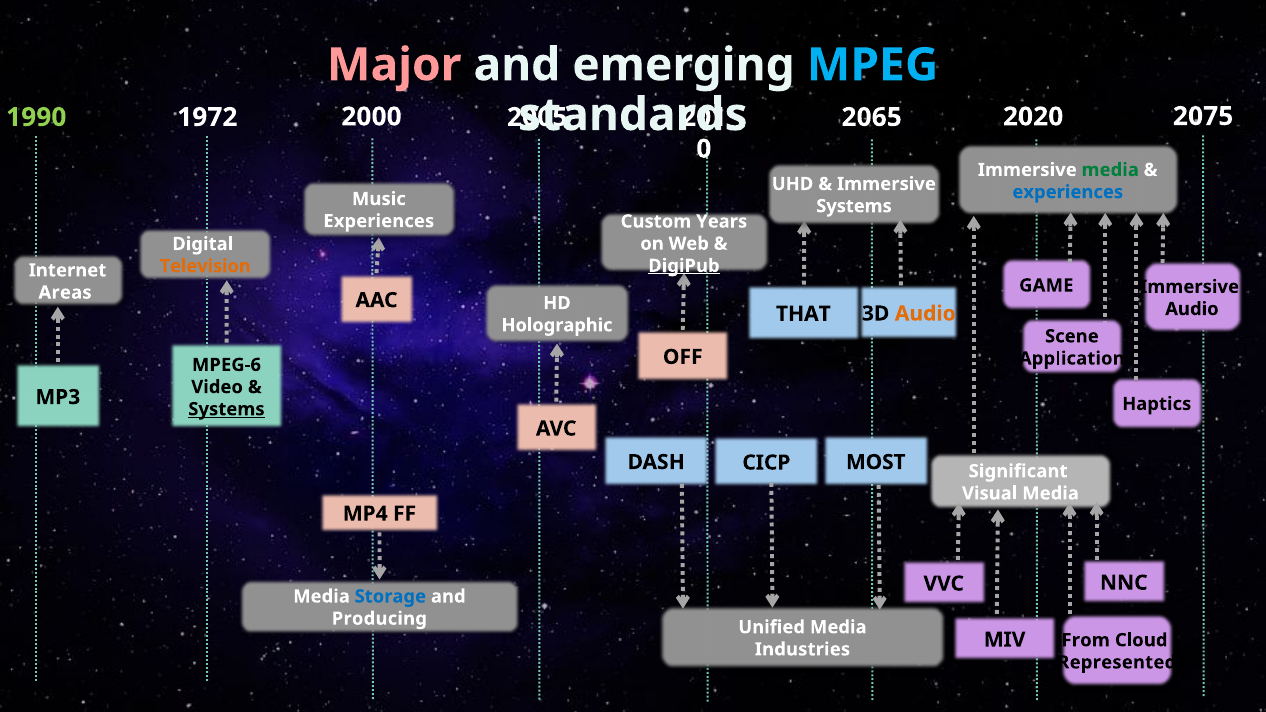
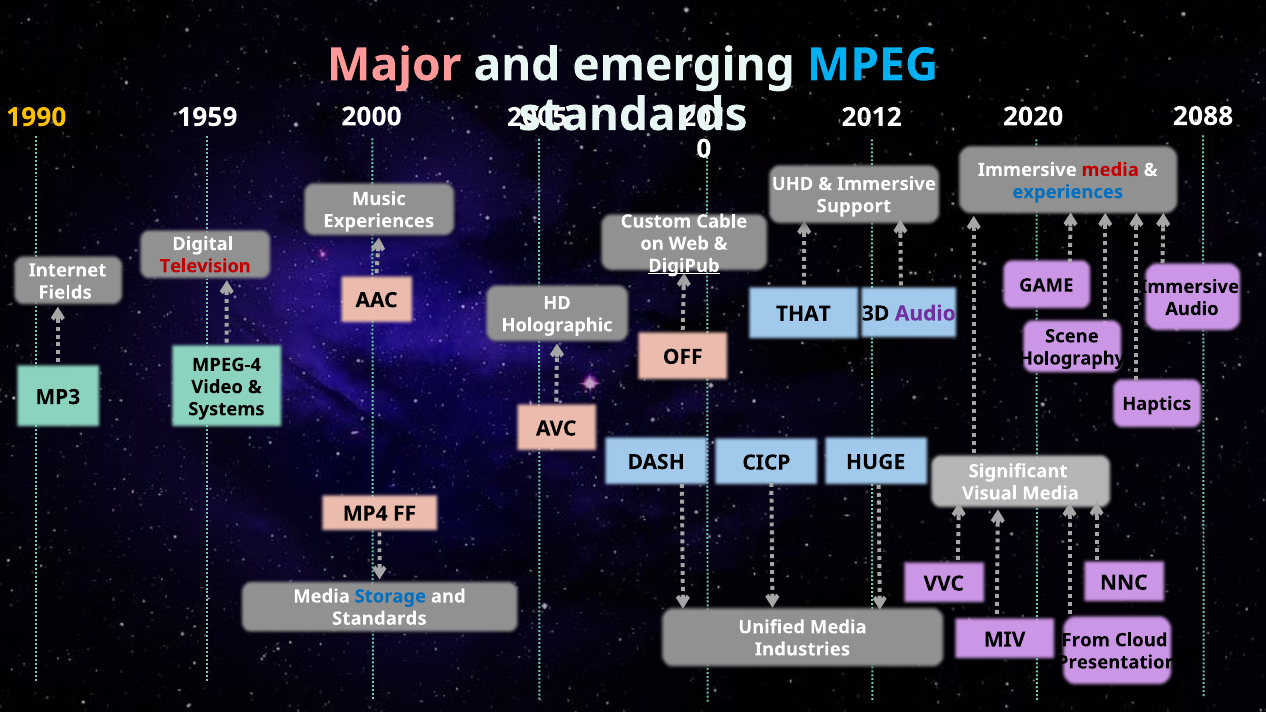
2075: 2075 -> 2088
1990 colour: light green -> yellow
1972: 1972 -> 1959
2065: 2065 -> 2012
media at (1110, 170) colour: green -> red
Systems at (854, 206): Systems -> Support
Years: Years -> Cable
Television colour: orange -> red
Areas: Areas -> Fields
Audio at (925, 314) colour: orange -> purple
Application: Application -> Holography
MPEG-6: MPEG-6 -> MPEG-4
Systems at (226, 409) underline: present -> none
MOST: MOST -> HUGE
Producing at (379, 619): Producing -> Standards
Represented: Represented -> Presentation
